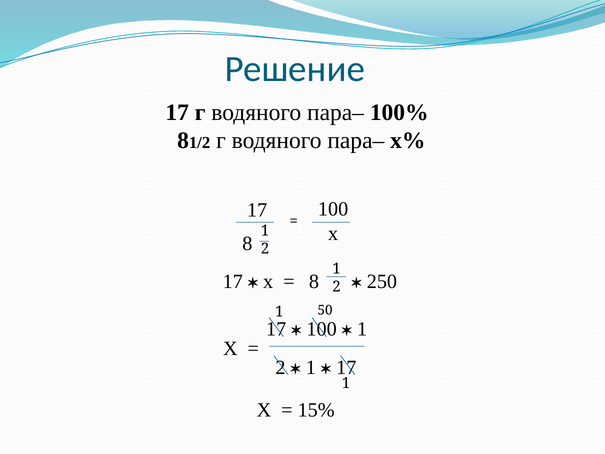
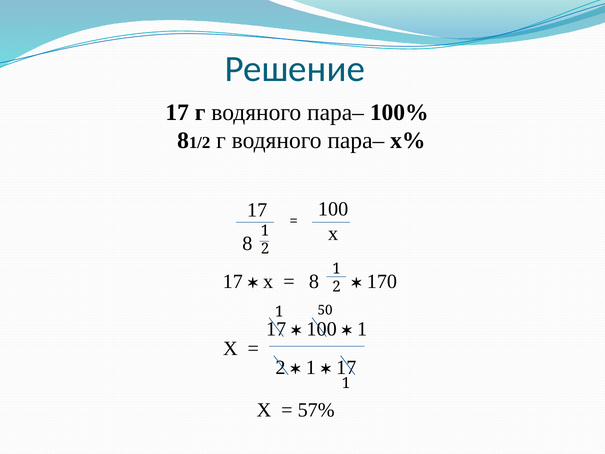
250: 250 -> 170
15%: 15% -> 57%
